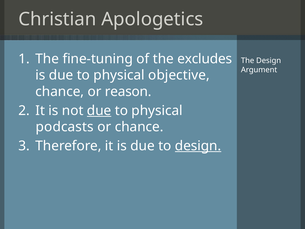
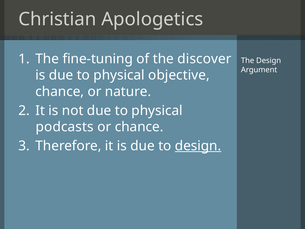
excludes: excludes -> discover
reason: reason -> nature
due at (99, 110) underline: present -> none
